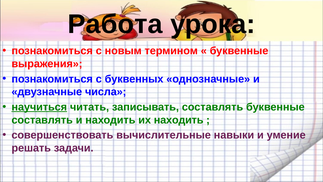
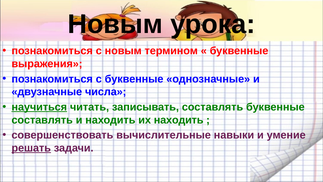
Работа at (115, 24): Работа -> Новым
с буквенных: буквенных -> буквенные
решать underline: none -> present
